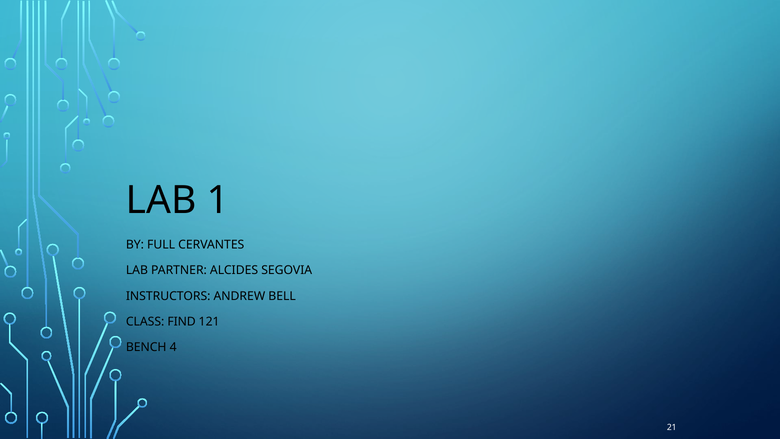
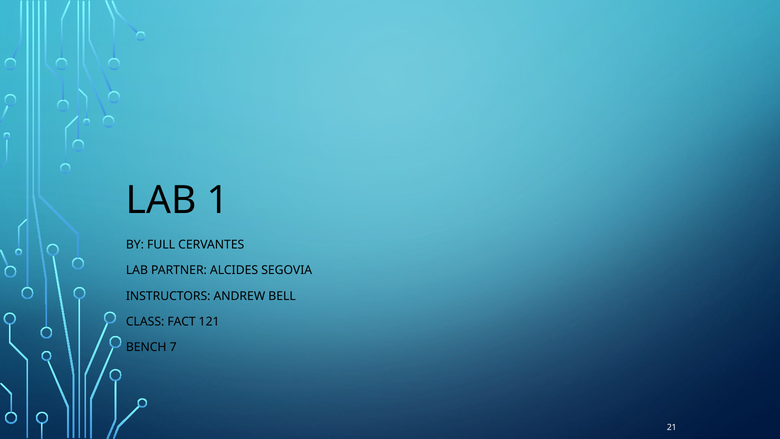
FIND: FIND -> FACT
4: 4 -> 7
